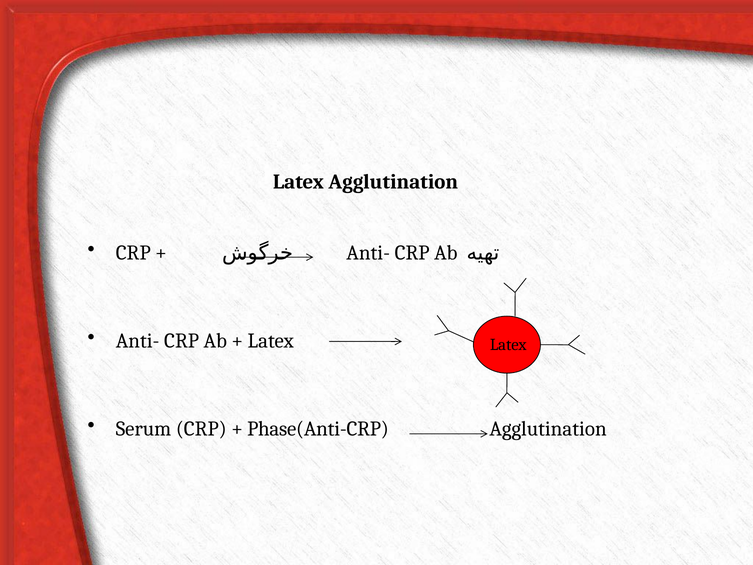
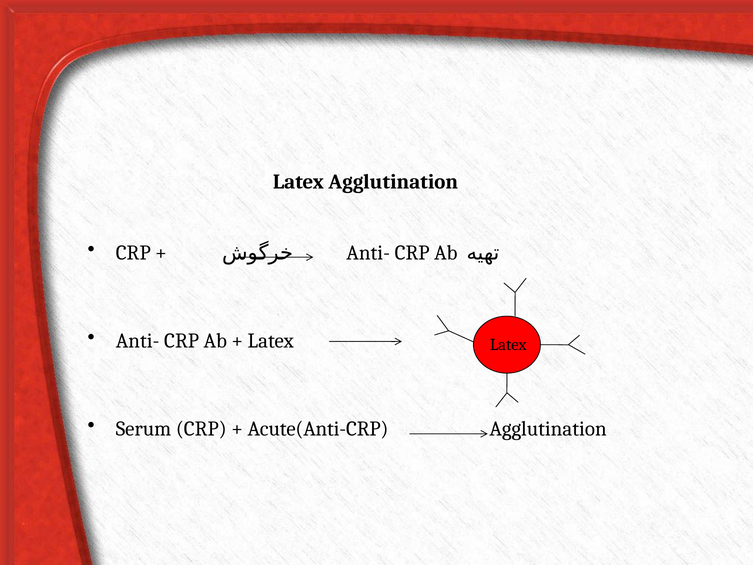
Phase(Anti-CRP: Phase(Anti-CRP -> Acute(Anti-CRP
